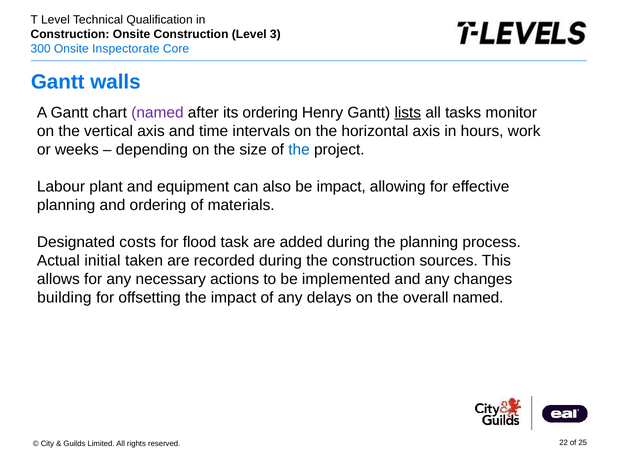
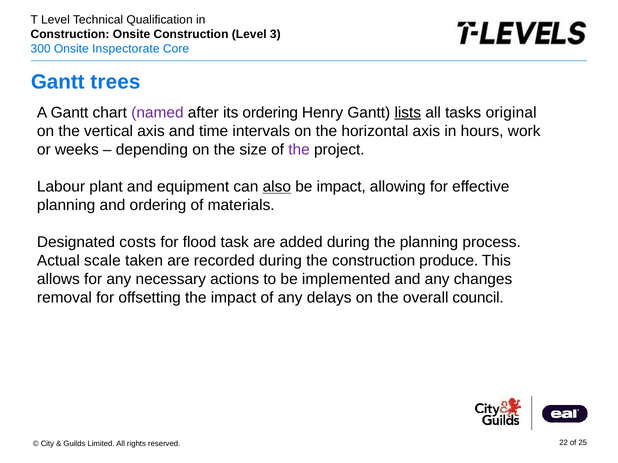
walls: walls -> trees
monitor: monitor -> original
the at (299, 150) colour: blue -> purple
also underline: none -> present
initial: initial -> scale
sources: sources -> produce
building: building -> removal
overall named: named -> council
